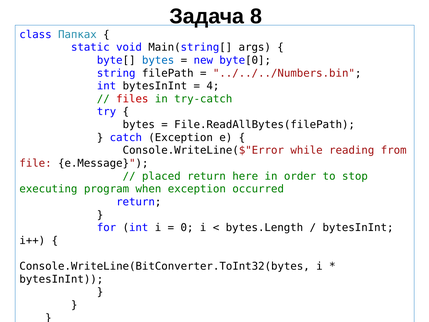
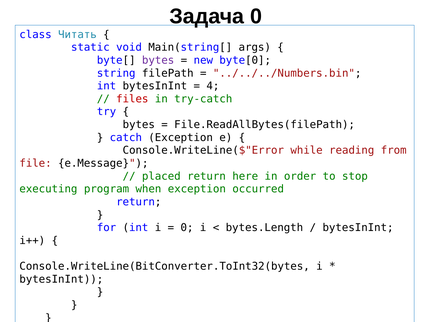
Задача 8: 8 -> 0
Папках: Папках -> Читать
bytes at (158, 60) colour: blue -> purple
